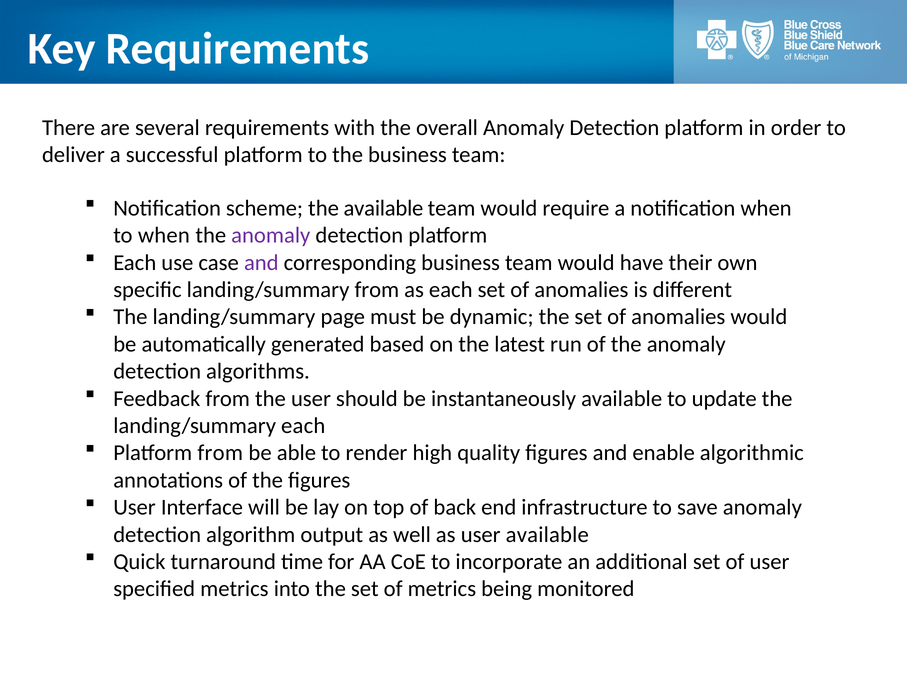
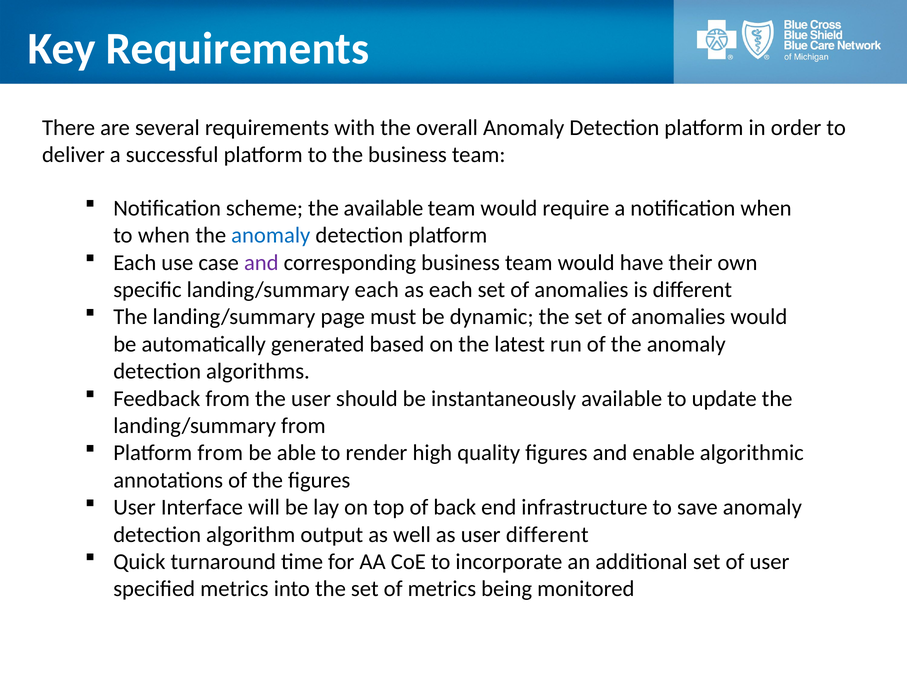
anomaly at (271, 235) colour: purple -> blue
landing/summary from: from -> each
landing/summary each: each -> from
user available: available -> different
